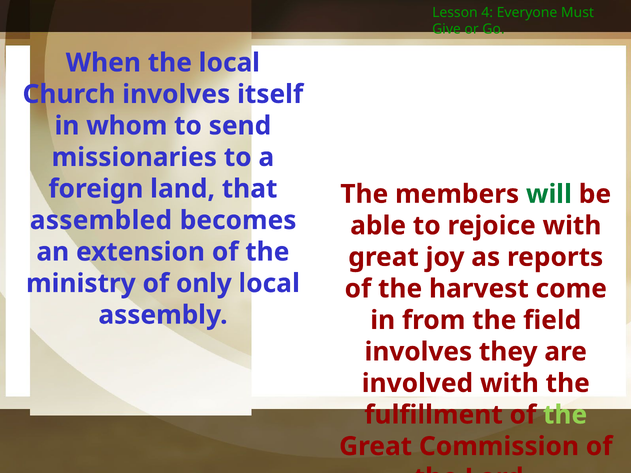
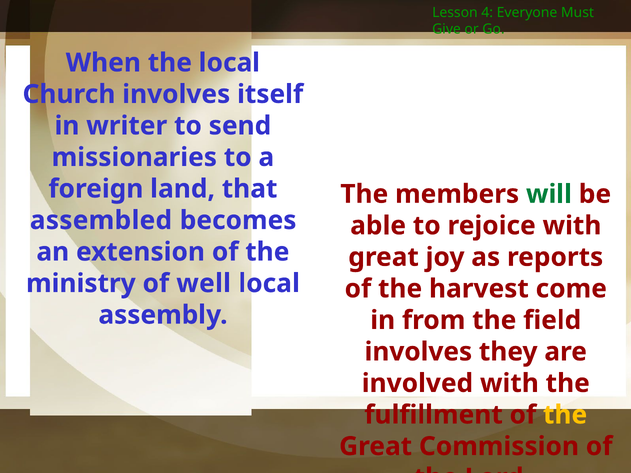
whom: whom -> writer
only: only -> well
the at (565, 415) colour: light green -> yellow
